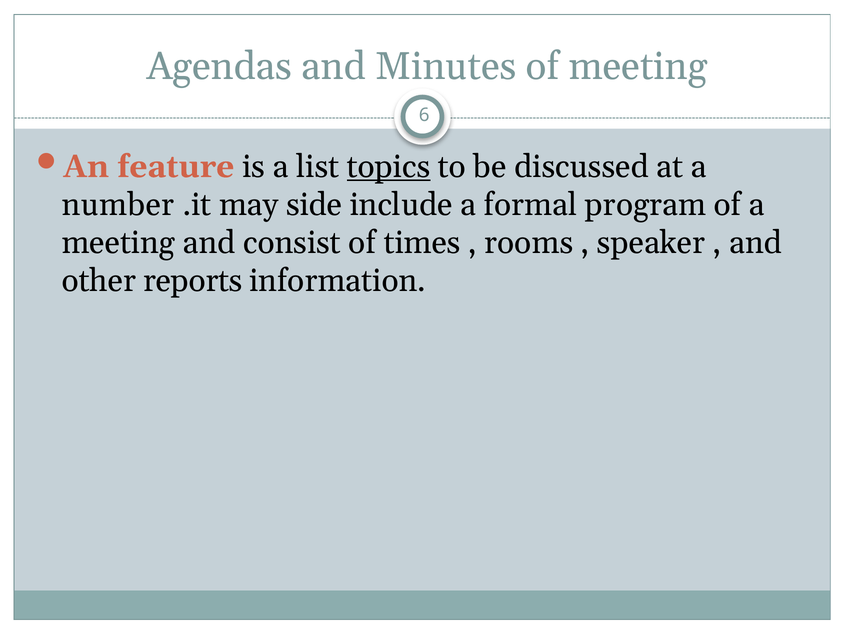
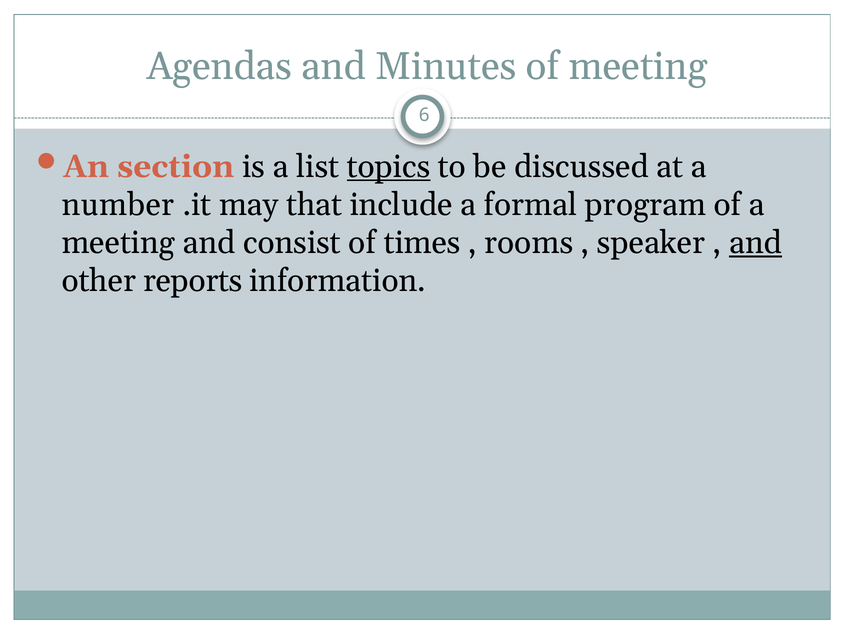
feature: feature -> section
side: side -> that
and at (756, 243) underline: none -> present
